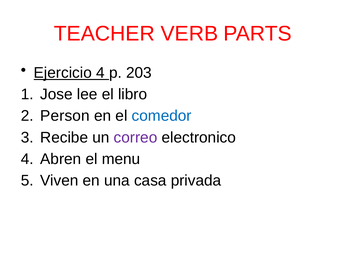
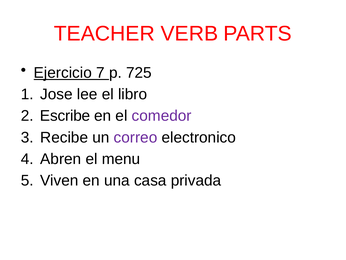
Ejercicio 4: 4 -> 7
203: 203 -> 725
Person: Person -> Escribe
comedor colour: blue -> purple
